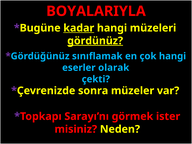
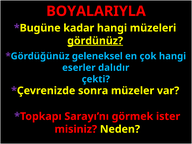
kadar underline: present -> none
sınıflamak: sınıflamak -> geleneksel
olarak: olarak -> dalıdır
